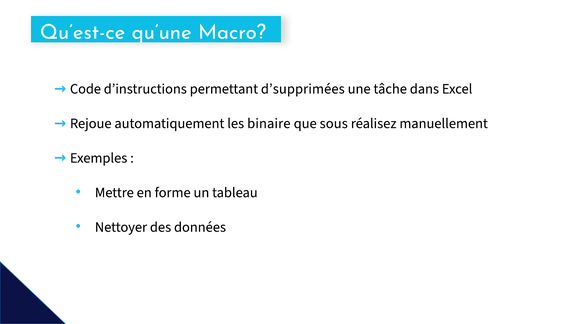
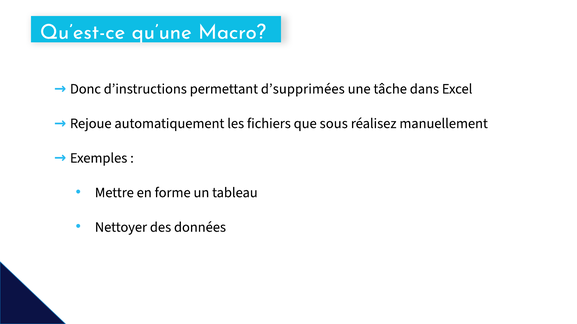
Code: Code -> Donc
binaire: binaire -> fichiers
